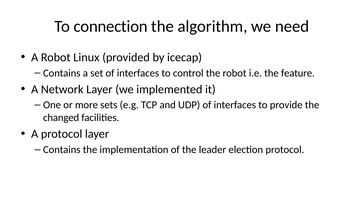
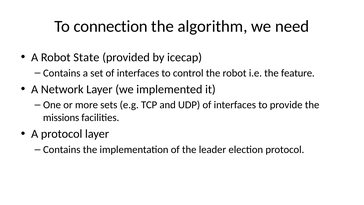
Linux: Linux -> State
changed: changed -> missions
